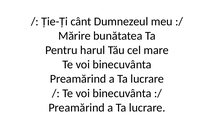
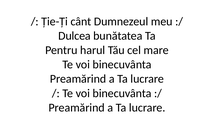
Mărire: Mărire -> Dulcea
